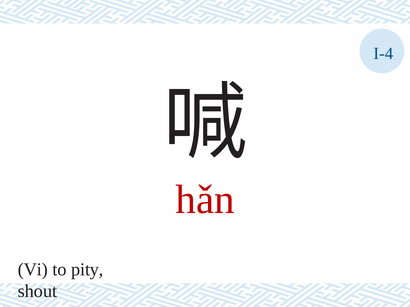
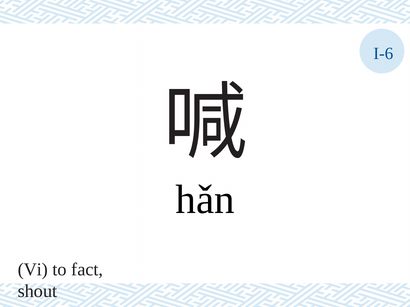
I-4: I-4 -> I-6
hǎn colour: red -> black
pity: pity -> fact
